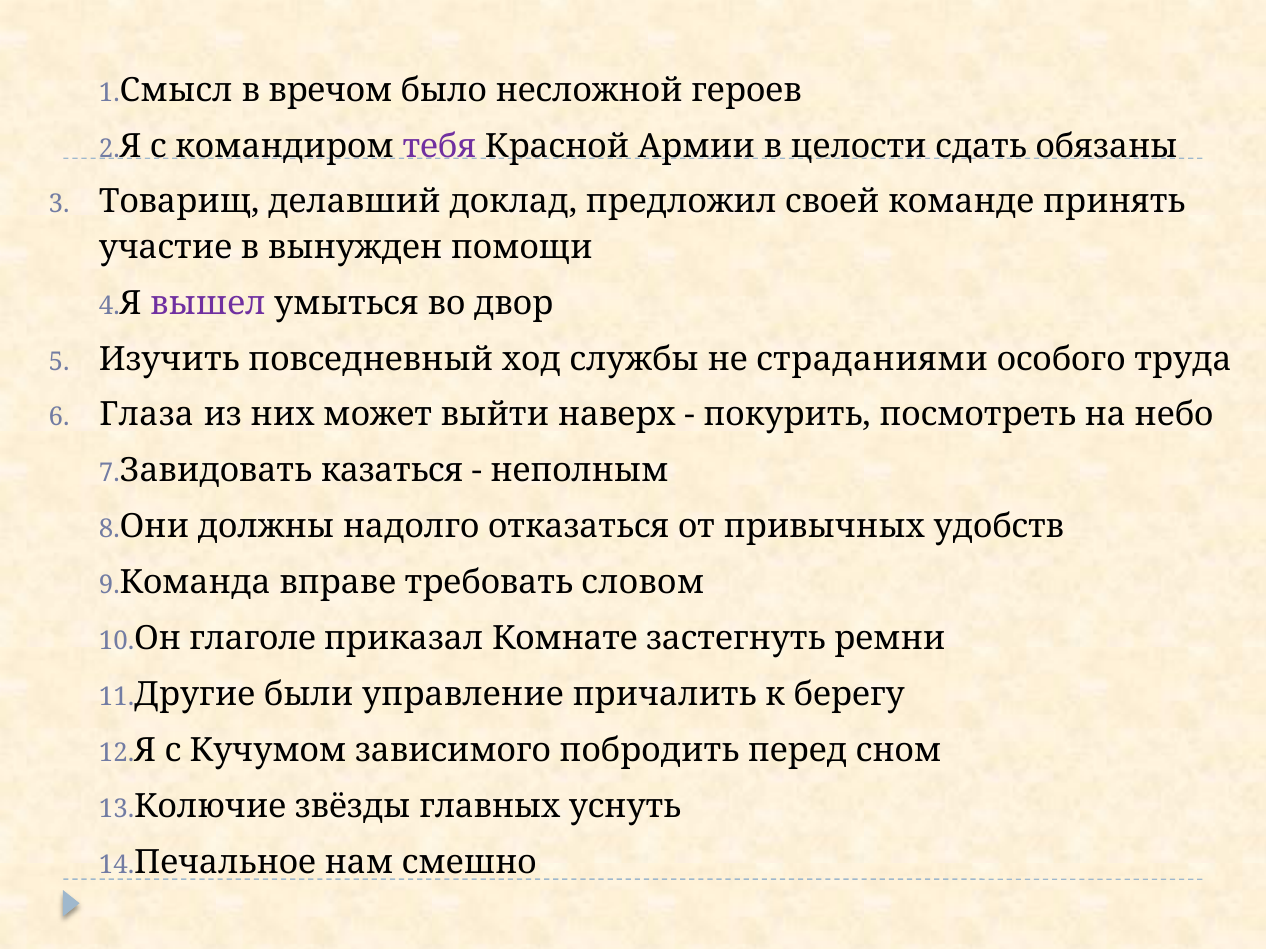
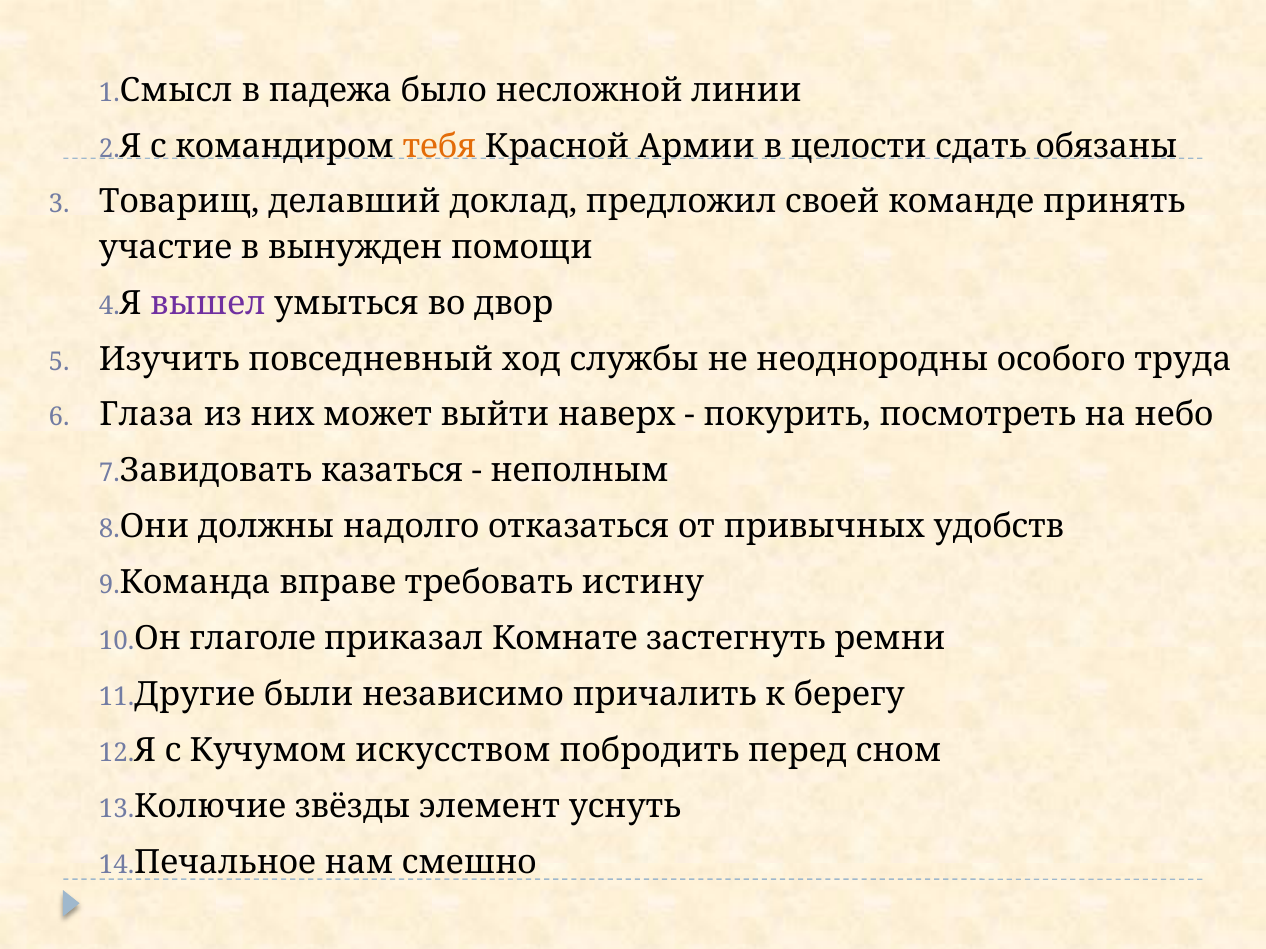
вречом: вречом -> падежа
героев: героев -> линии
тебя colour: purple -> orange
страданиями: страданиями -> неоднородны
словом: словом -> истину
управление: управление -> независимо
зависимого: зависимого -> искусством
главных: главных -> элемент
